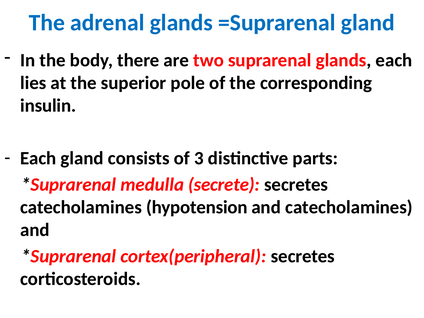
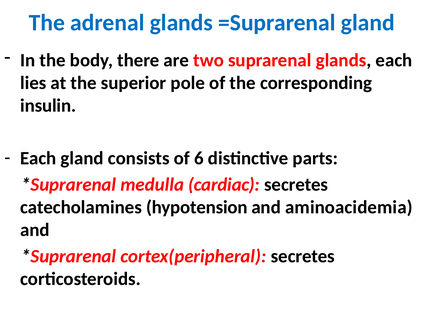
3: 3 -> 6
secrete: secrete -> cardiac
and catecholamines: catecholamines -> aminoacidemia
